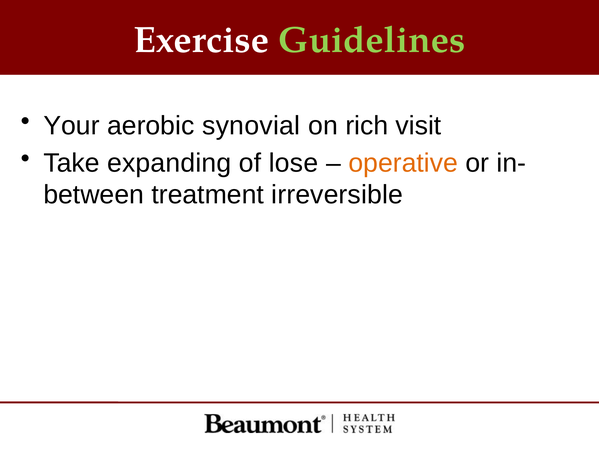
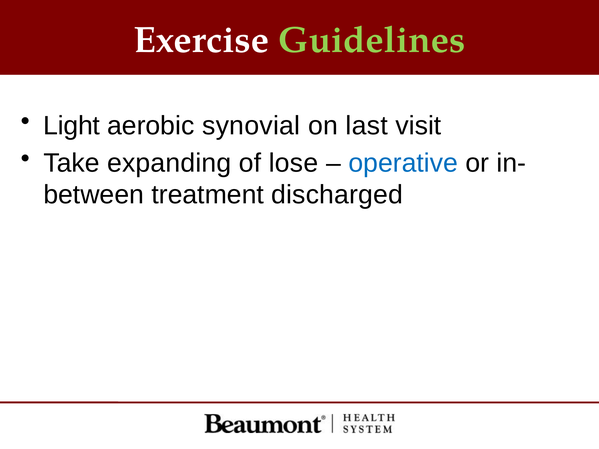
Your: Your -> Light
rich: rich -> last
operative colour: orange -> blue
irreversible: irreversible -> discharged
